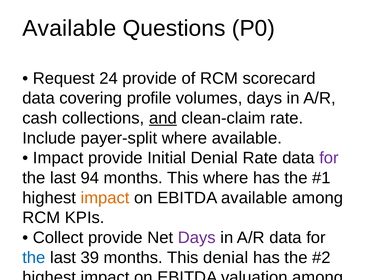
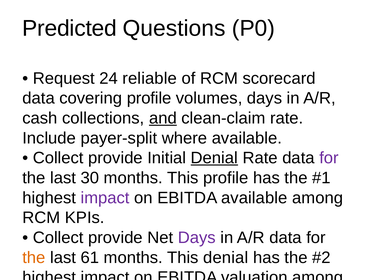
Available at (69, 28): Available -> Predicted
24 provide: provide -> reliable
Impact at (58, 158): Impact -> Collect
Denial at (214, 158) underline: none -> present
94: 94 -> 30
This where: where -> profile
impact at (105, 198) colour: orange -> purple
the at (34, 258) colour: blue -> orange
39: 39 -> 61
